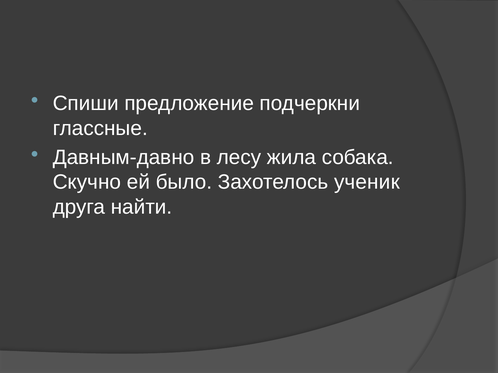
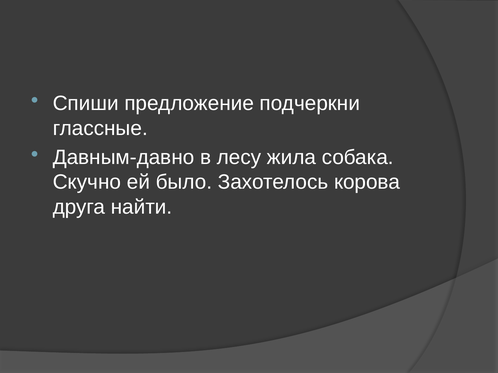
ученик: ученик -> корова
